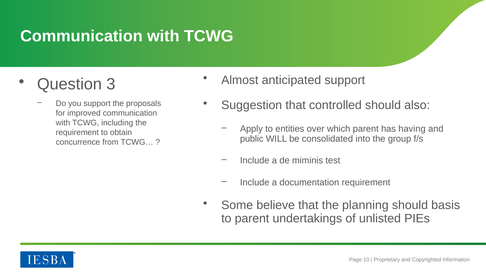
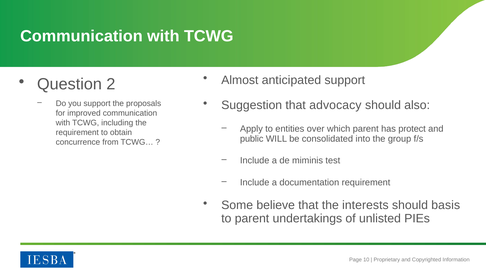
3: 3 -> 2
controlled: controlled -> advocacy
having: having -> protect
planning: planning -> interests
